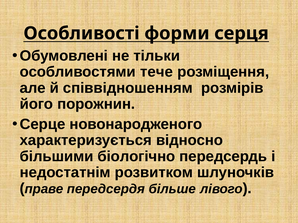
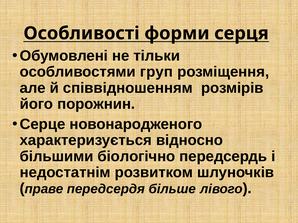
тече: тече -> груп
